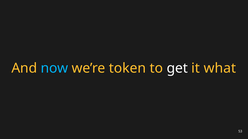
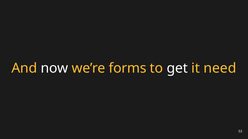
now colour: light blue -> white
token: token -> forms
what: what -> need
